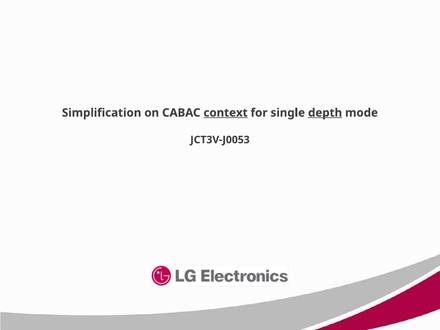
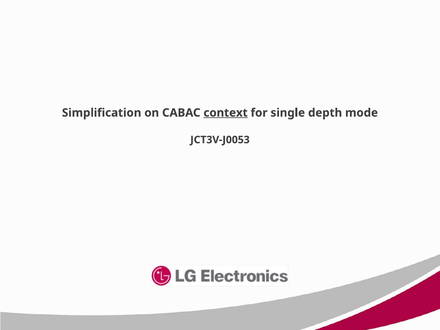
depth underline: present -> none
